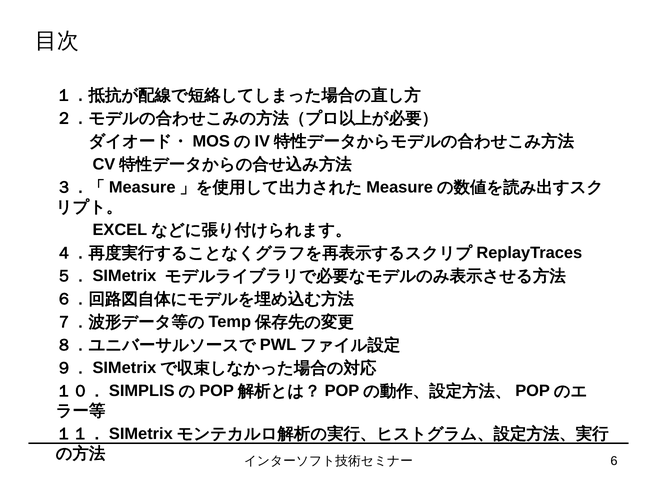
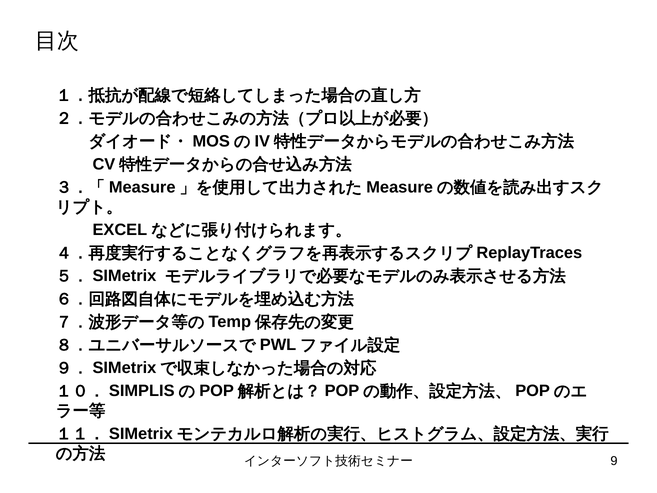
6: 6 -> 9
